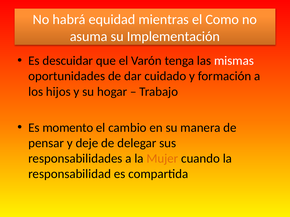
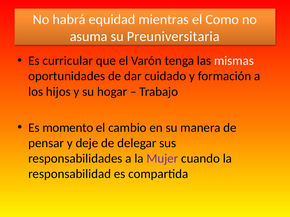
Implementación: Implementación -> Preuniversitaria
descuidar: descuidar -> curricular
Mujer colour: orange -> purple
